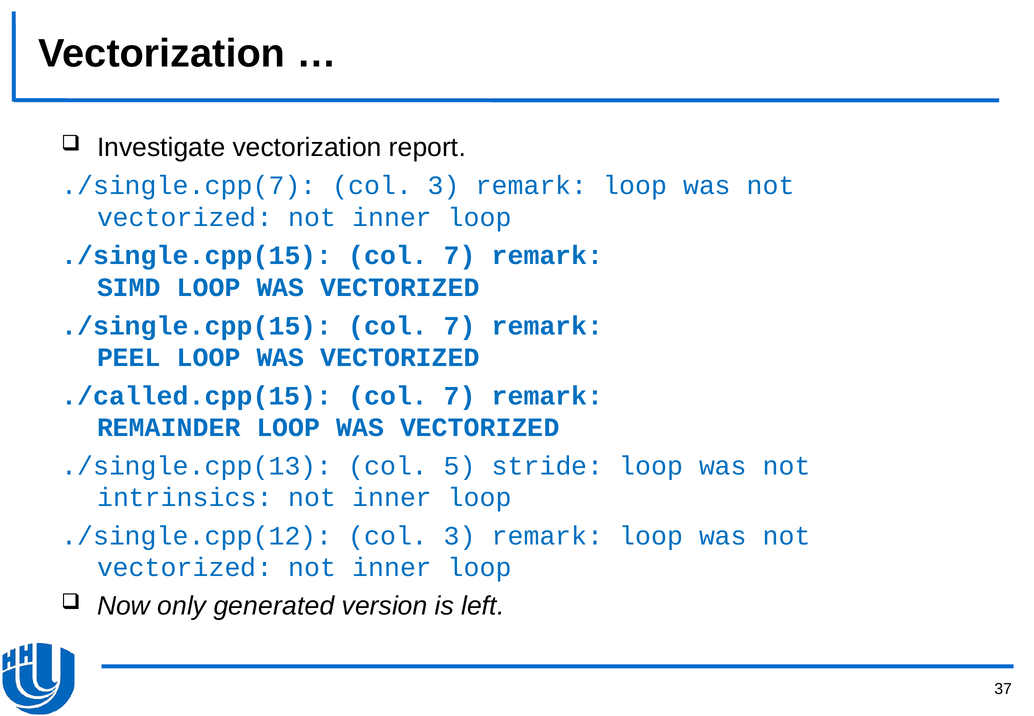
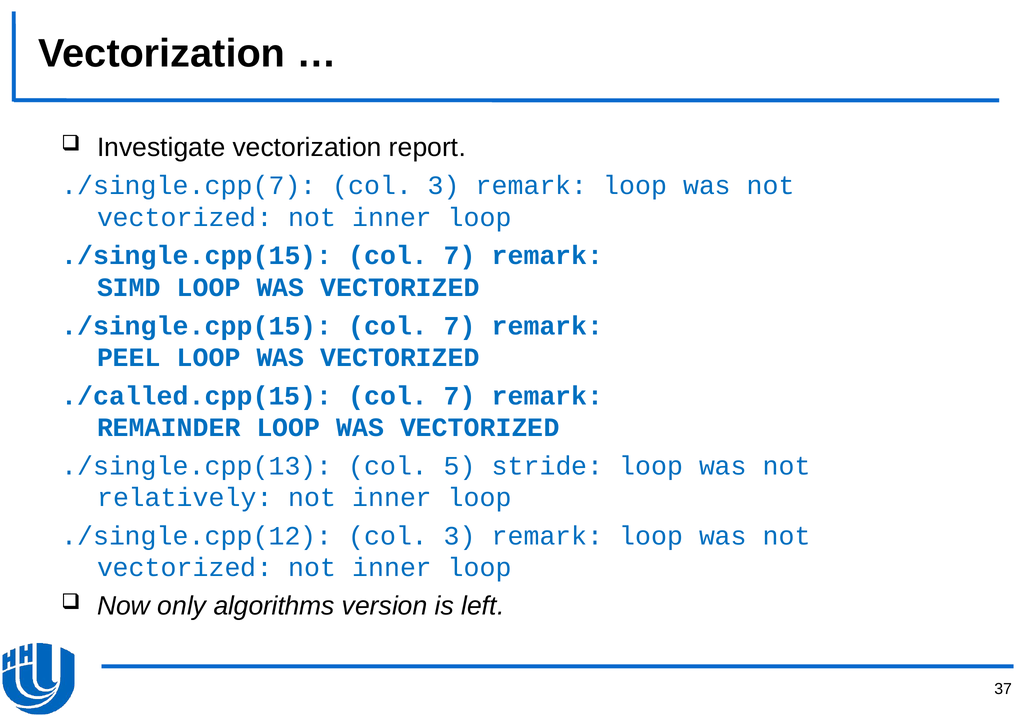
intrinsics: intrinsics -> relatively
generated: generated -> algorithms
